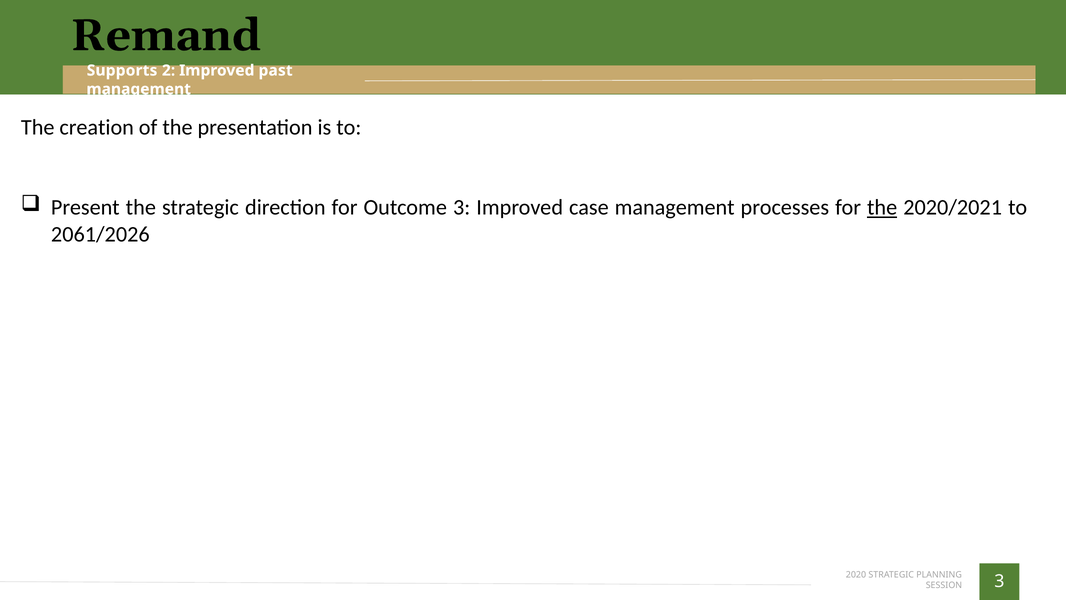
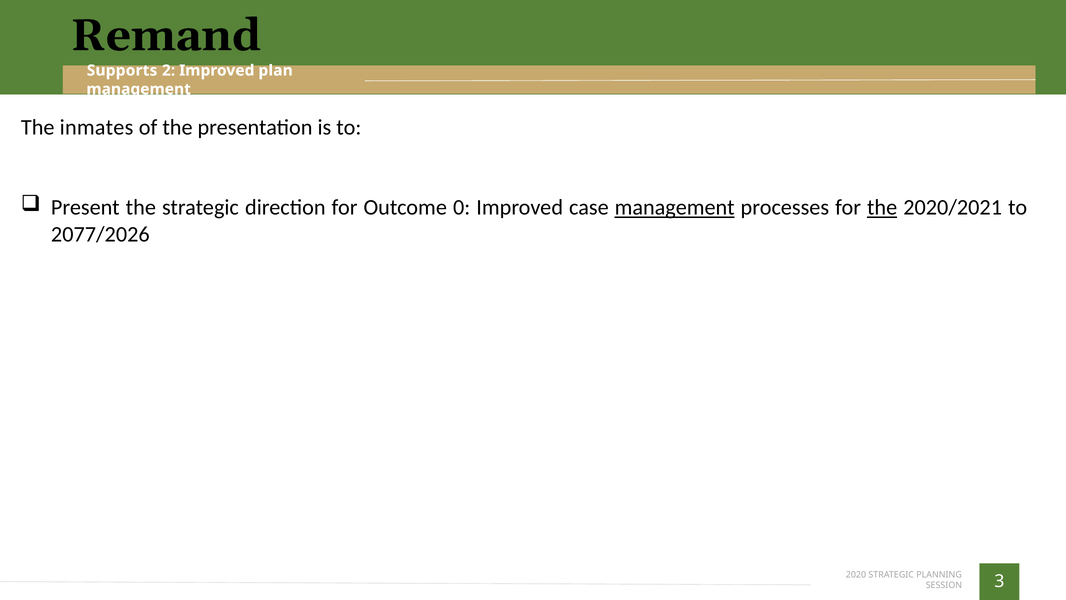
past: past -> plan
creation: creation -> inmates
Outcome 3: 3 -> 0
management at (675, 207) underline: none -> present
2061/2026: 2061/2026 -> 2077/2026
